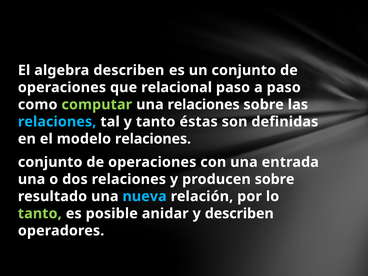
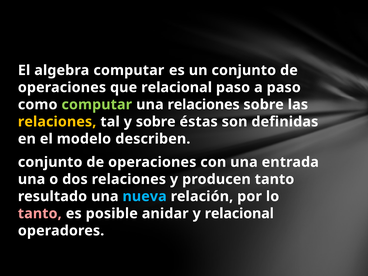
algebra describen: describen -> computar
relaciones at (57, 122) colour: light blue -> yellow
y tanto: tanto -> sobre
modelo relaciones: relaciones -> describen
producen sobre: sobre -> tanto
tanto at (40, 214) colour: light green -> pink
y describen: describen -> relacional
